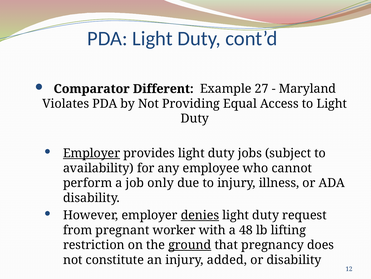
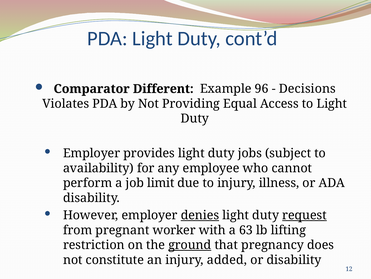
27: 27 -> 96
Maryland: Maryland -> Decisions
Employer at (92, 153) underline: present -> none
only: only -> limit
request underline: none -> present
48: 48 -> 63
